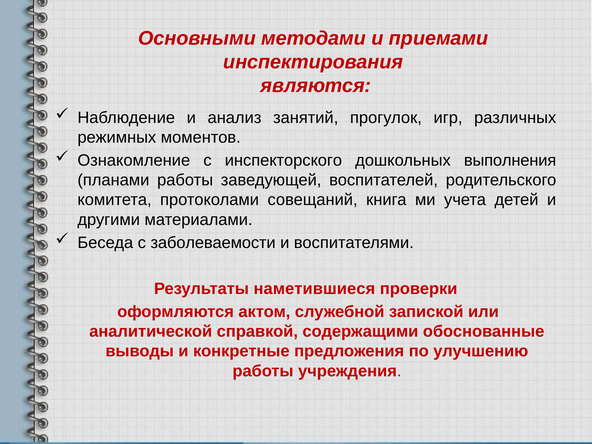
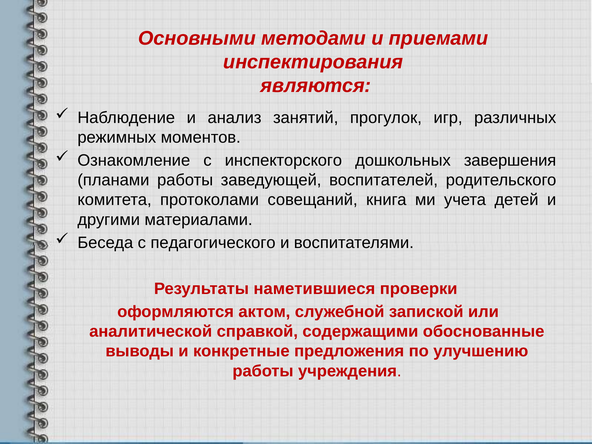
выполнения: выполнения -> завершения
заболеваемости: заболеваемости -> педагогического
